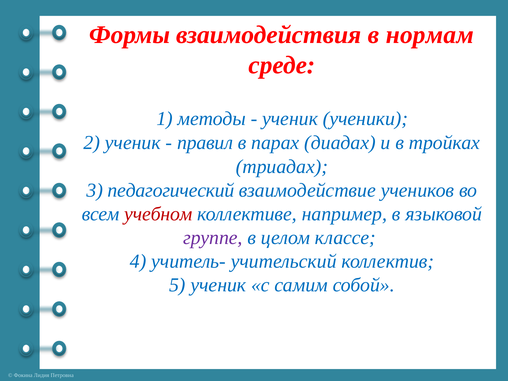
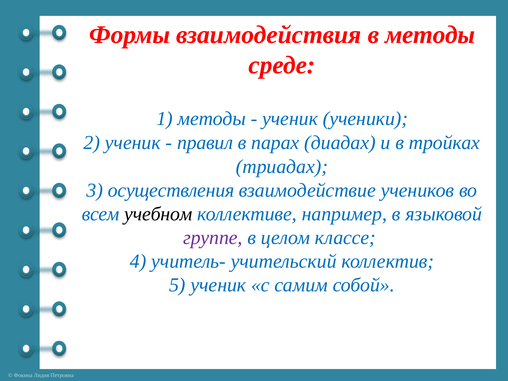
в нормам: нормам -> методы
педагогический: педагогический -> осуществления
учебном colour: red -> black
